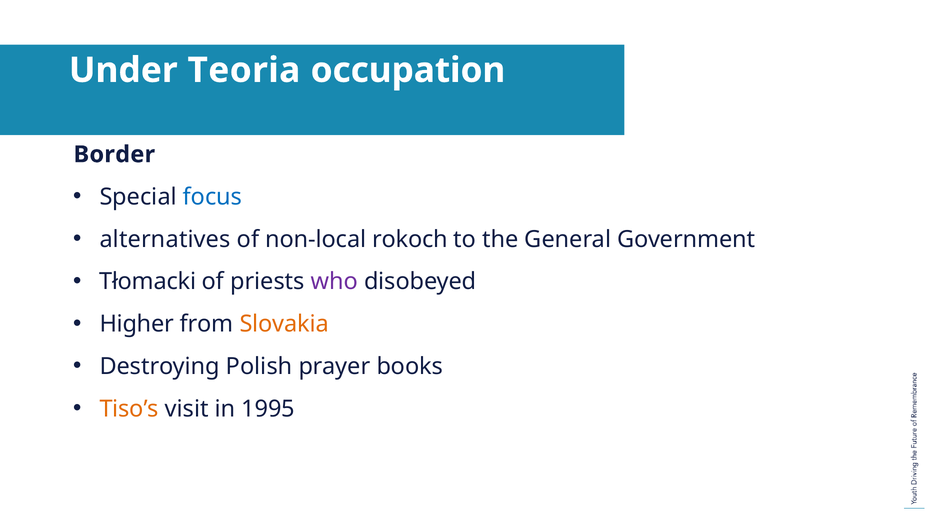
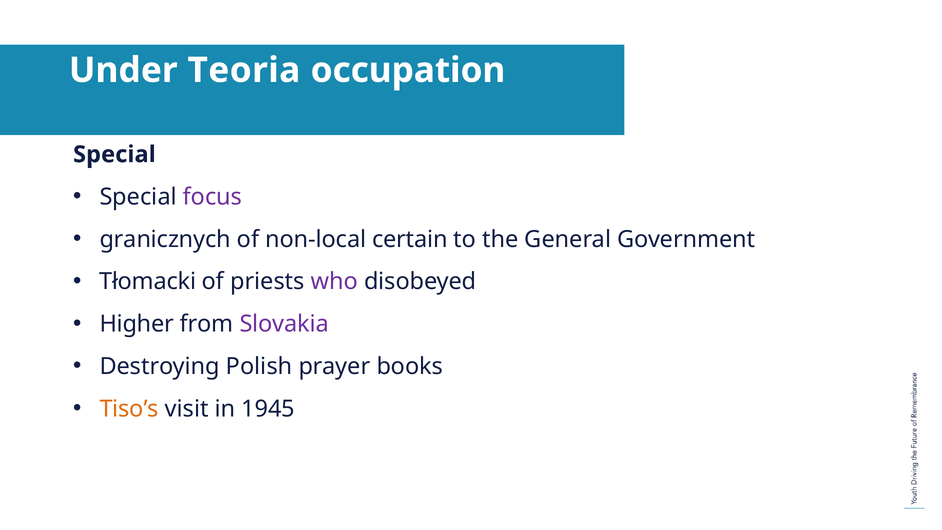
Border at (114, 154): Border -> Special
focus colour: blue -> purple
alternatives: alternatives -> granicznych
rokoch: rokoch -> certain
Slovakia colour: orange -> purple
1995: 1995 -> 1945
